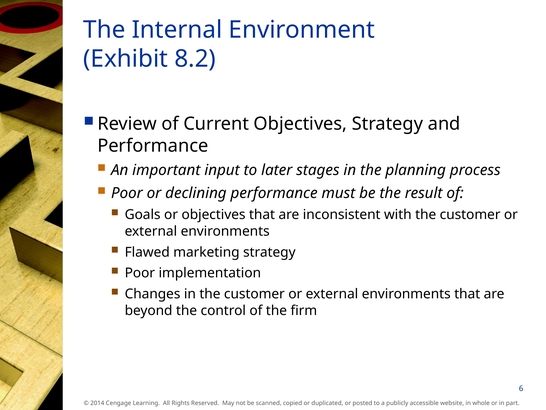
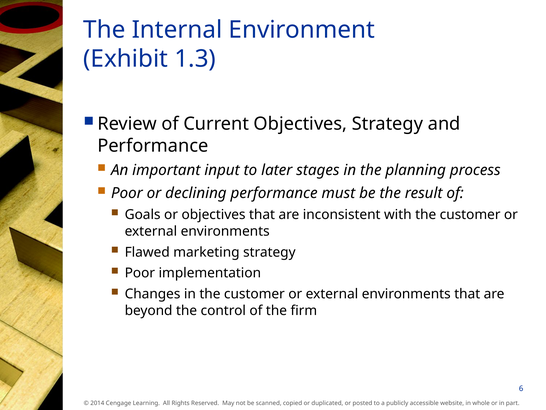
8.2: 8.2 -> 1.3
